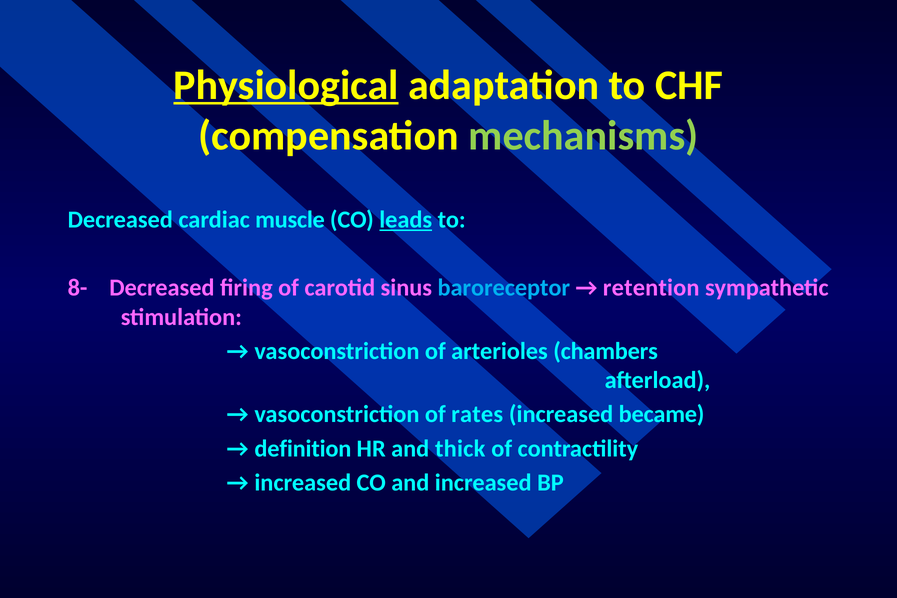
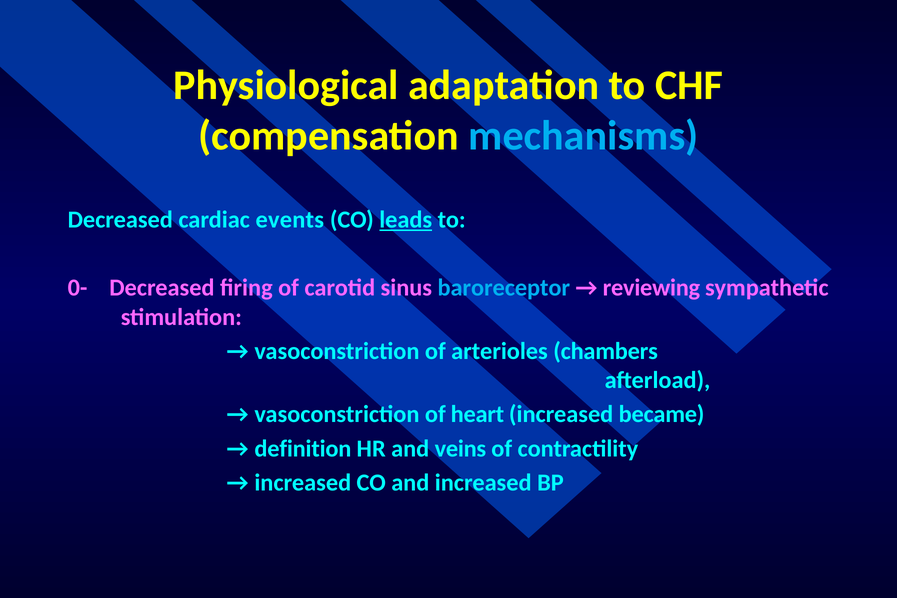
Physiological underline: present -> none
mechanisms colour: light green -> light blue
muscle: muscle -> events
8-: 8- -> 0-
retention: retention -> reviewing
rates: rates -> heart
thick: thick -> veins
